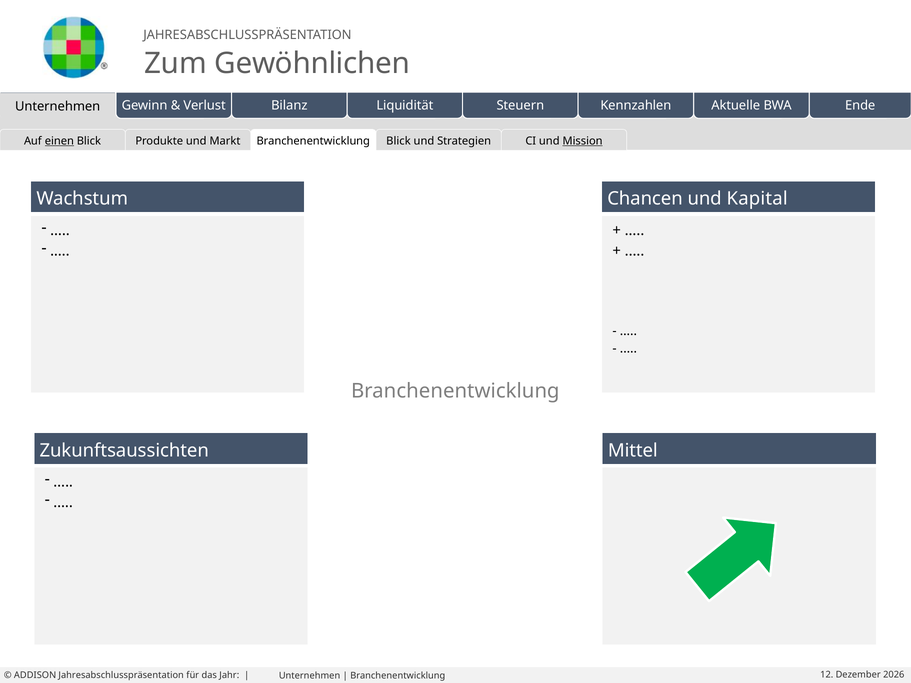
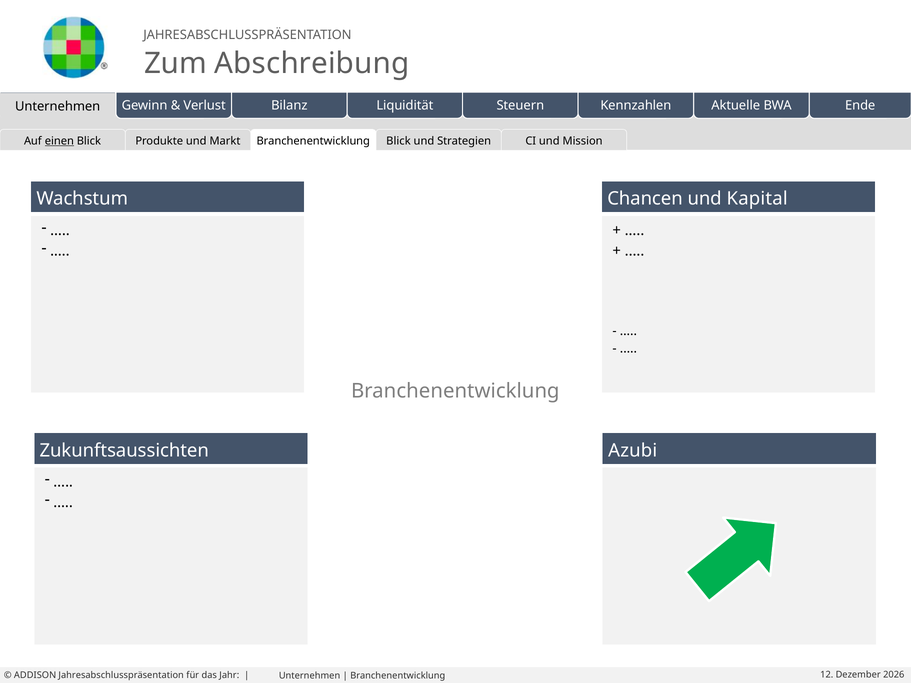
Gewöhnlichen: Gewöhnlichen -> Abschreibung
Mission underline: present -> none
Mittel: Mittel -> Azubi
